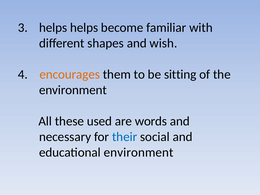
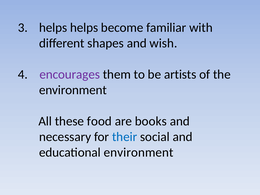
encourages colour: orange -> purple
sitting: sitting -> artists
used: used -> food
words: words -> books
